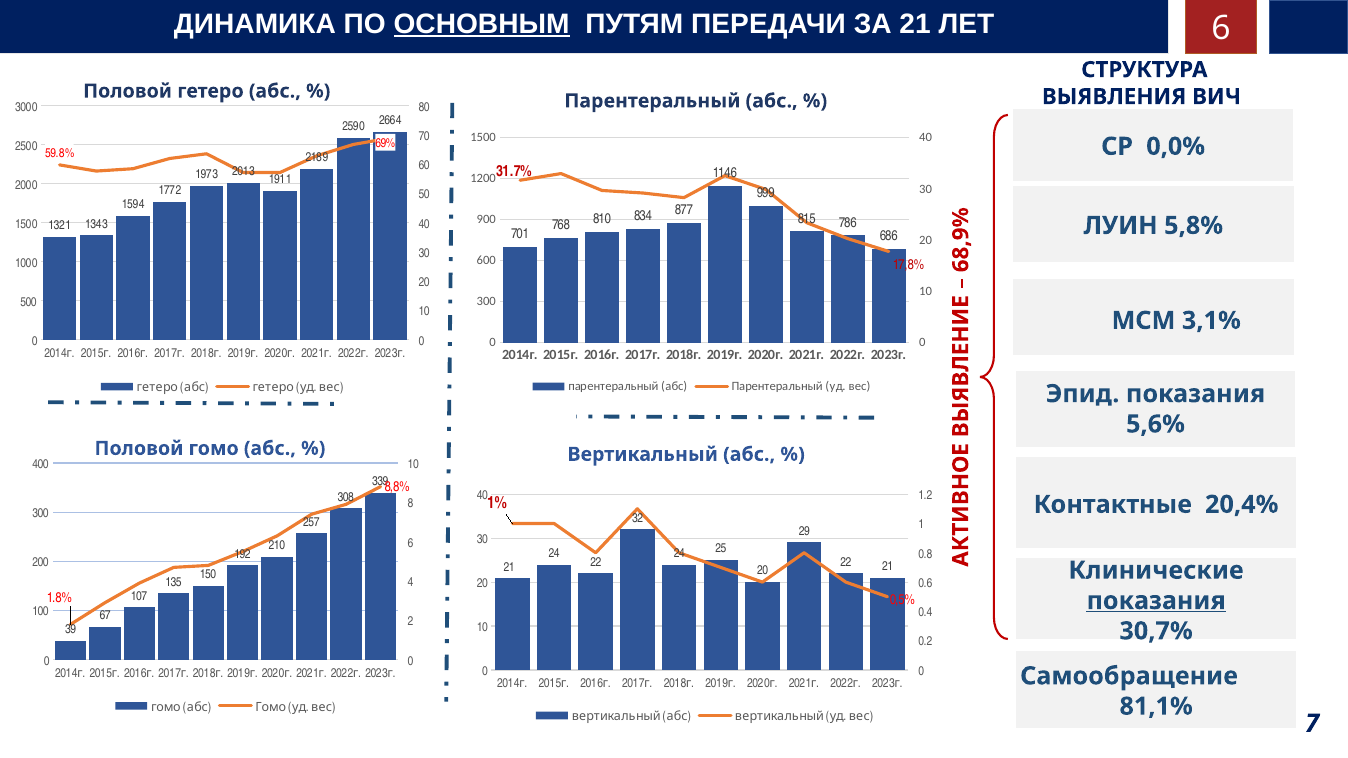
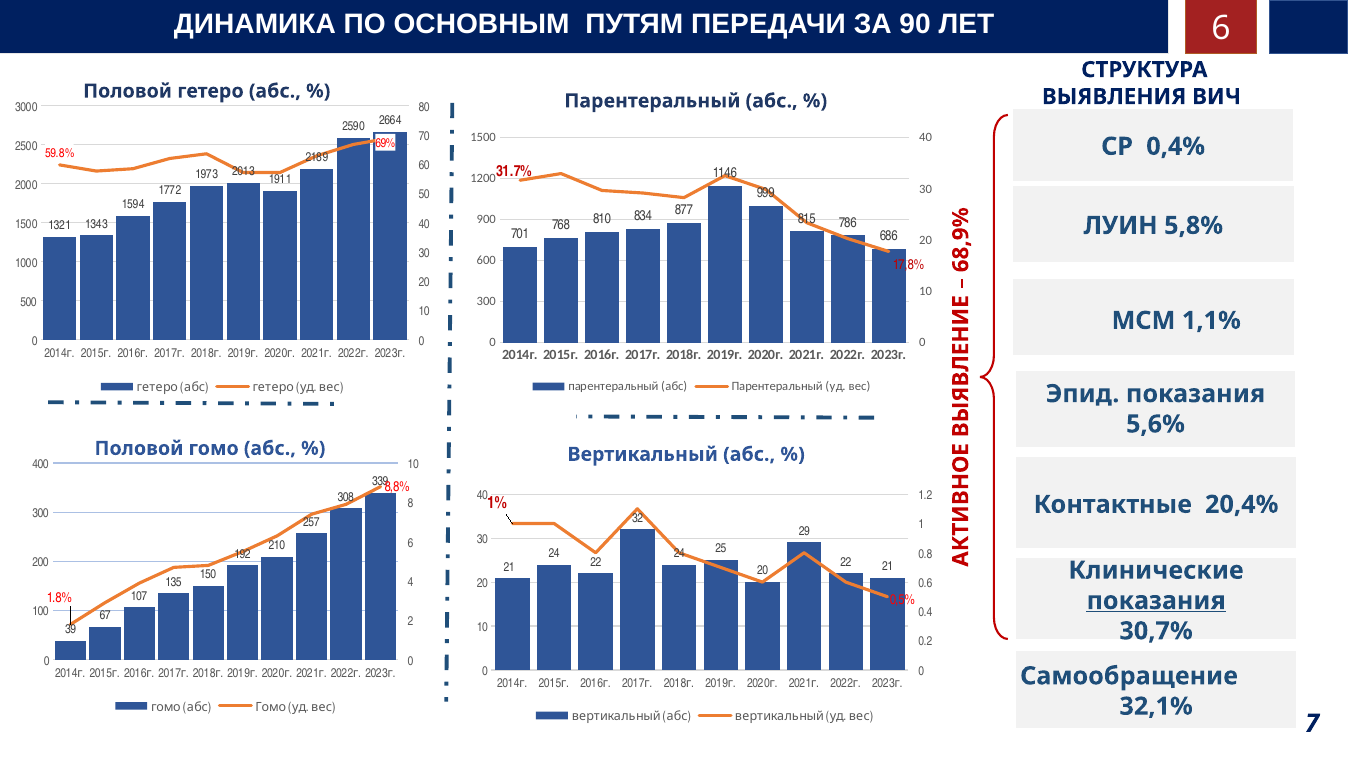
ОСНОВНЫМ underline: present -> none
ЗА 21: 21 -> 90
0,0%: 0,0% -> 0,4%
3,1%: 3,1% -> 1,1%
81,1%: 81,1% -> 32,1%
